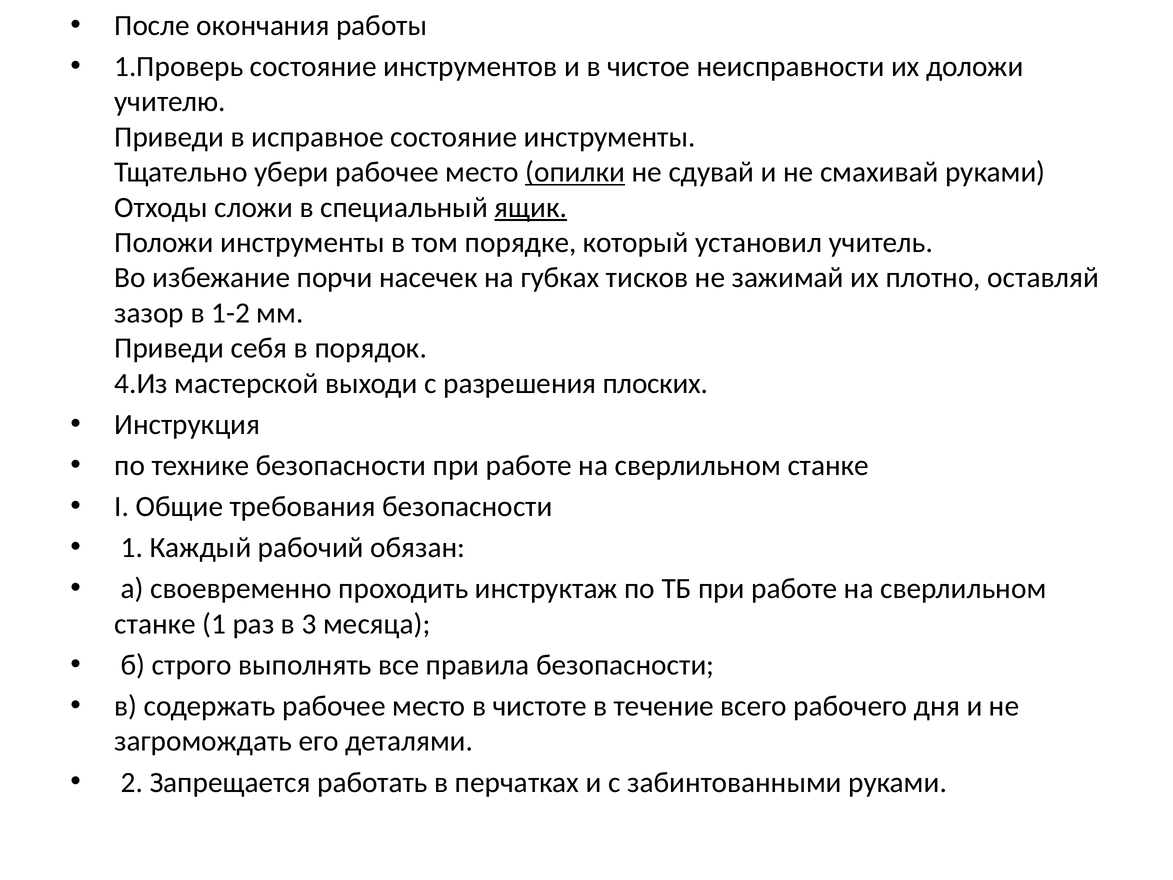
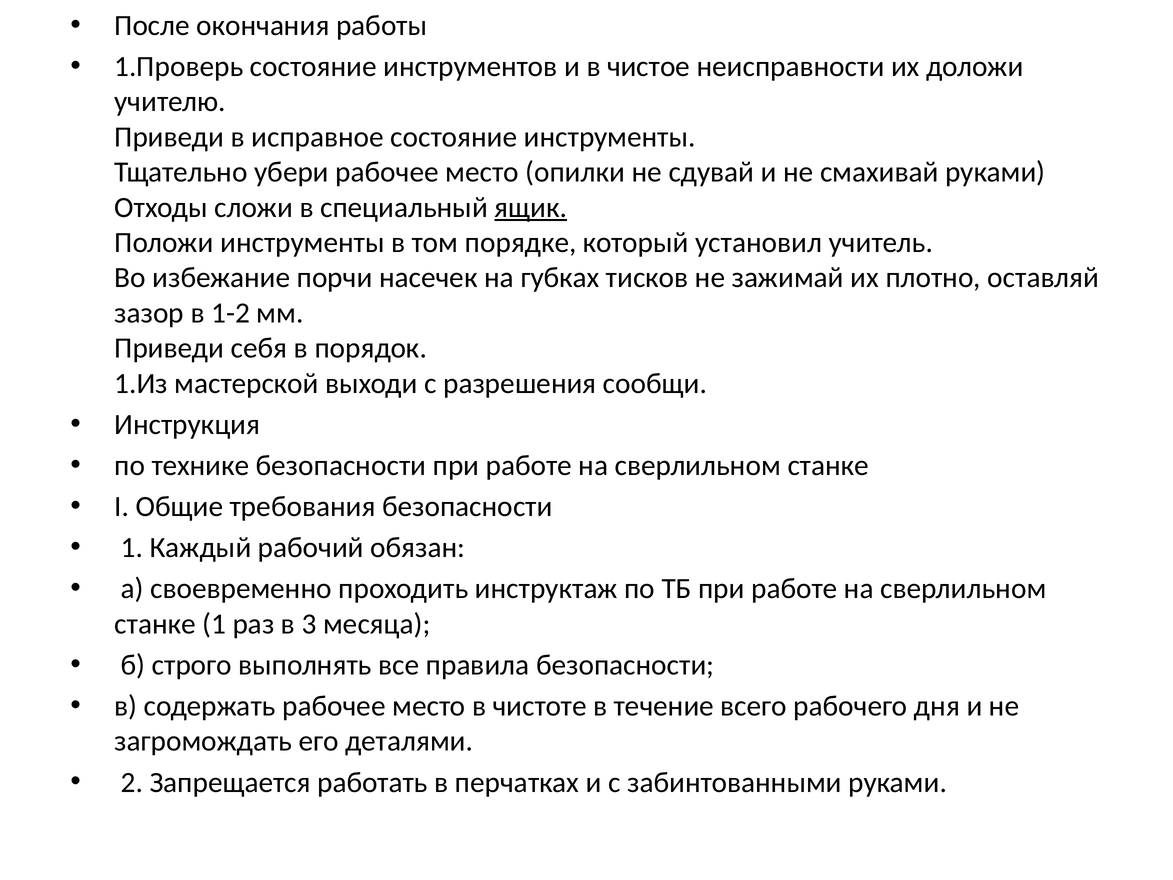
опилки underline: present -> none
4.Из: 4.Из -> 1.Из
плоских: плоских -> сообщи
